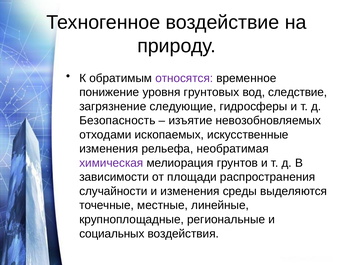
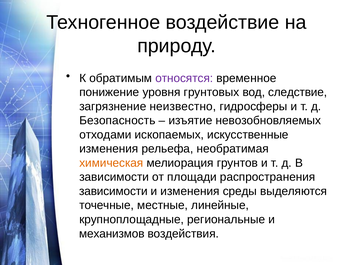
следующие: следующие -> неизвестно
химическая colour: purple -> orange
случайности at (113, 191): случайности -> зависимости
социальных: социальных -> механизмов
